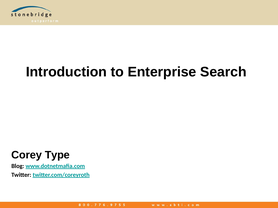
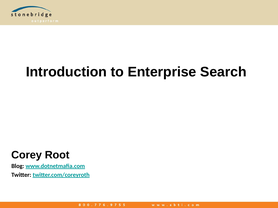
Type: Type -> Root
